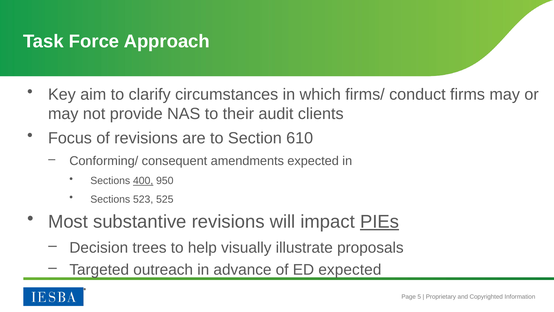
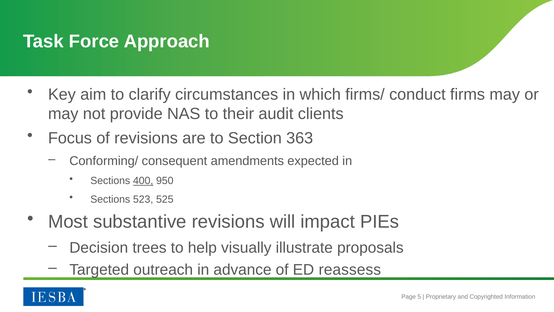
610: 610 -> 363
PIEs underline: present -> none
ED expected: expected -> reassess
